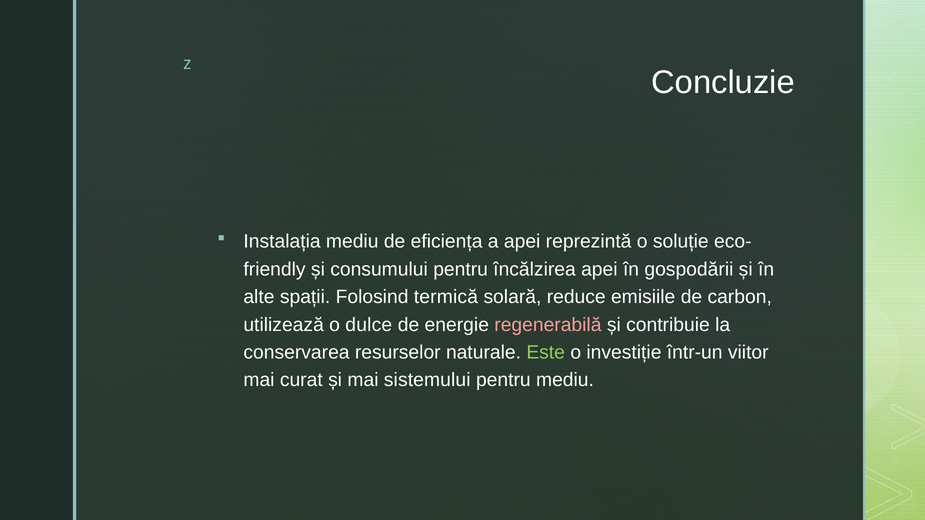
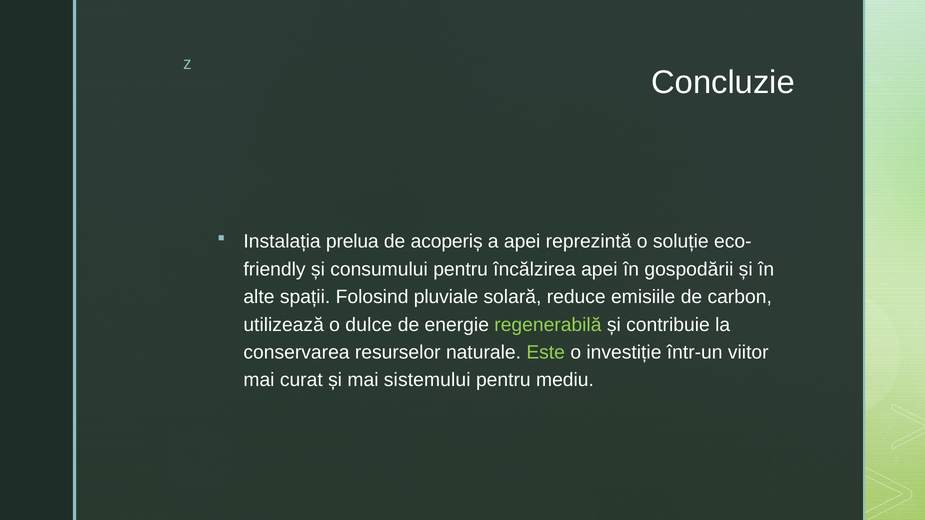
Instalația mediu: mediu -> prelua
eficiența: eficiența -> acoperiș
termică: termică -> pluviale
regenerabilă colour: pink -> light green
